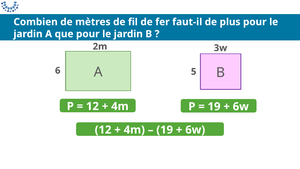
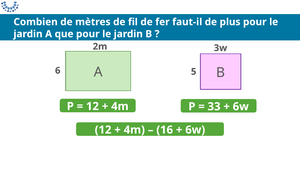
19 at (214, 106): 19 -> 33
19 at (165, 130): 19 -> 16
